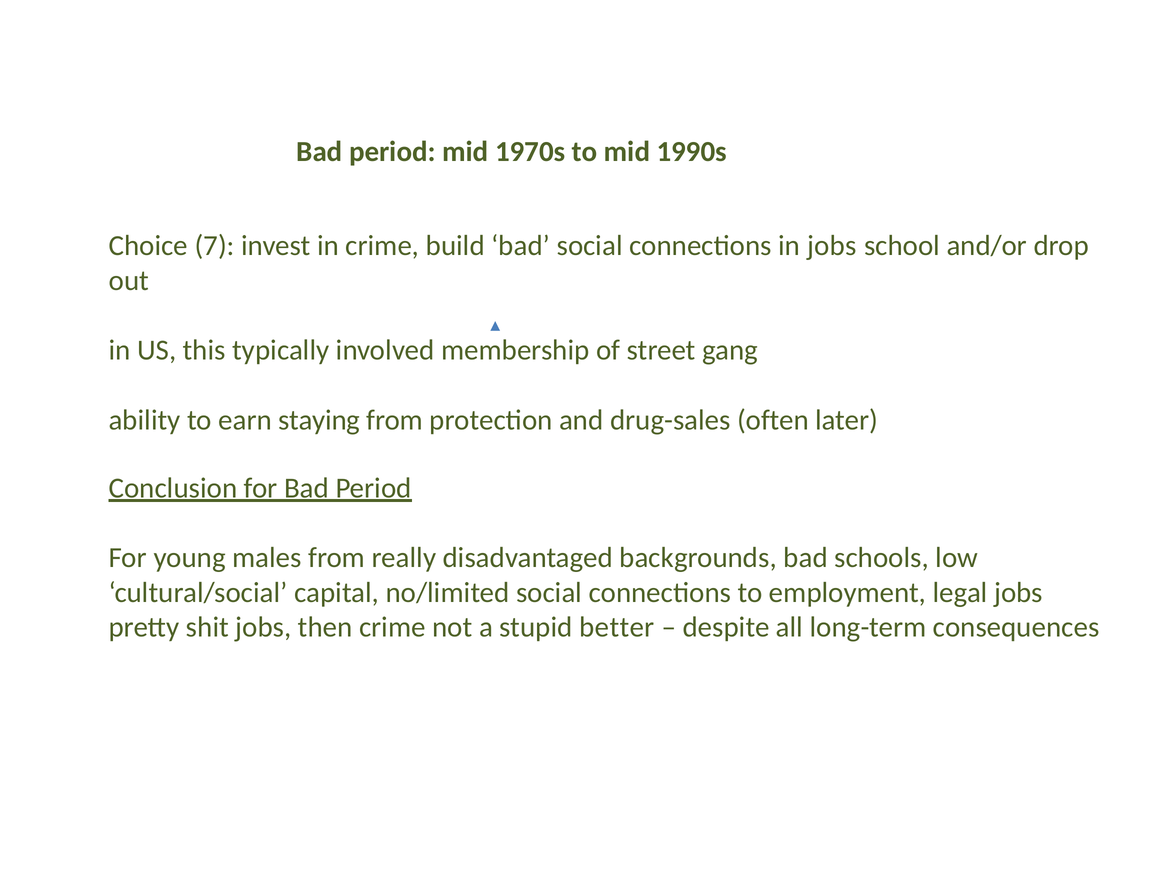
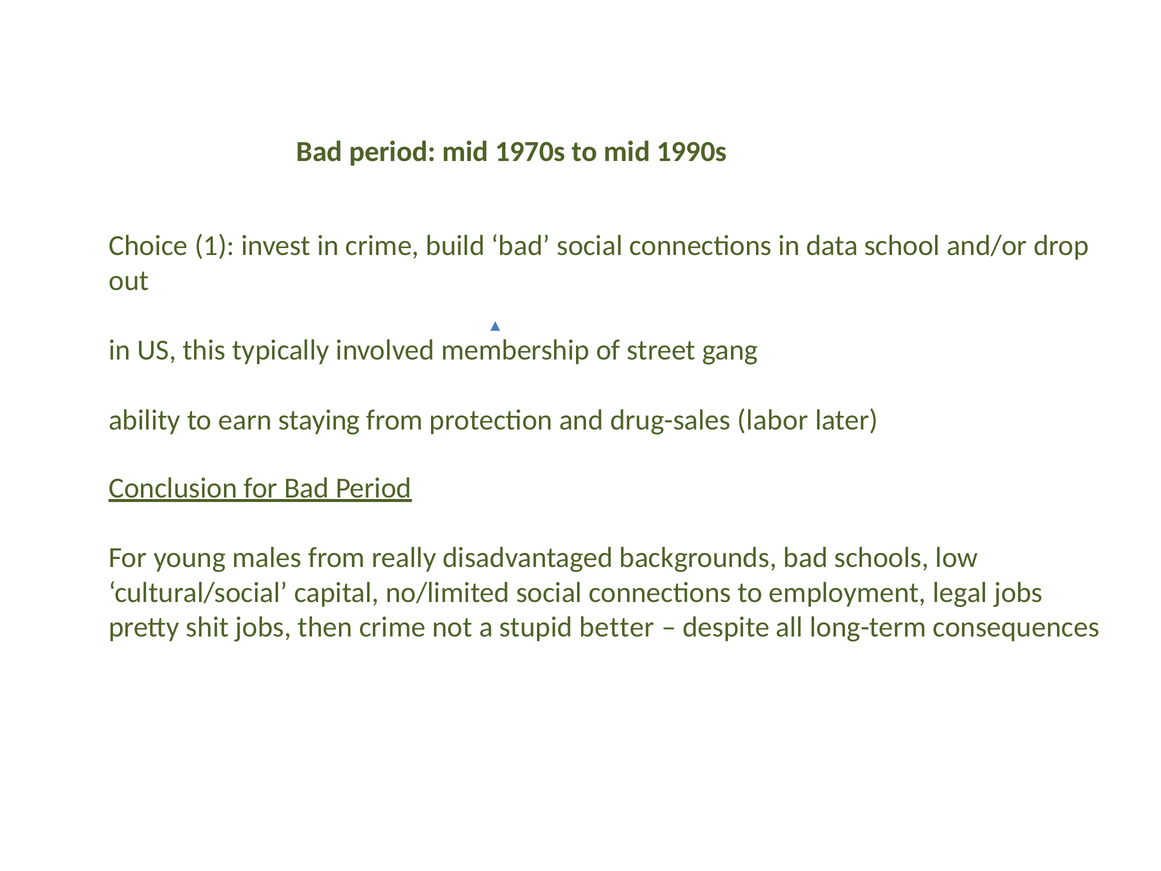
7: 7 -> 1
in jobs: jobs -> data
often: often -> labor
